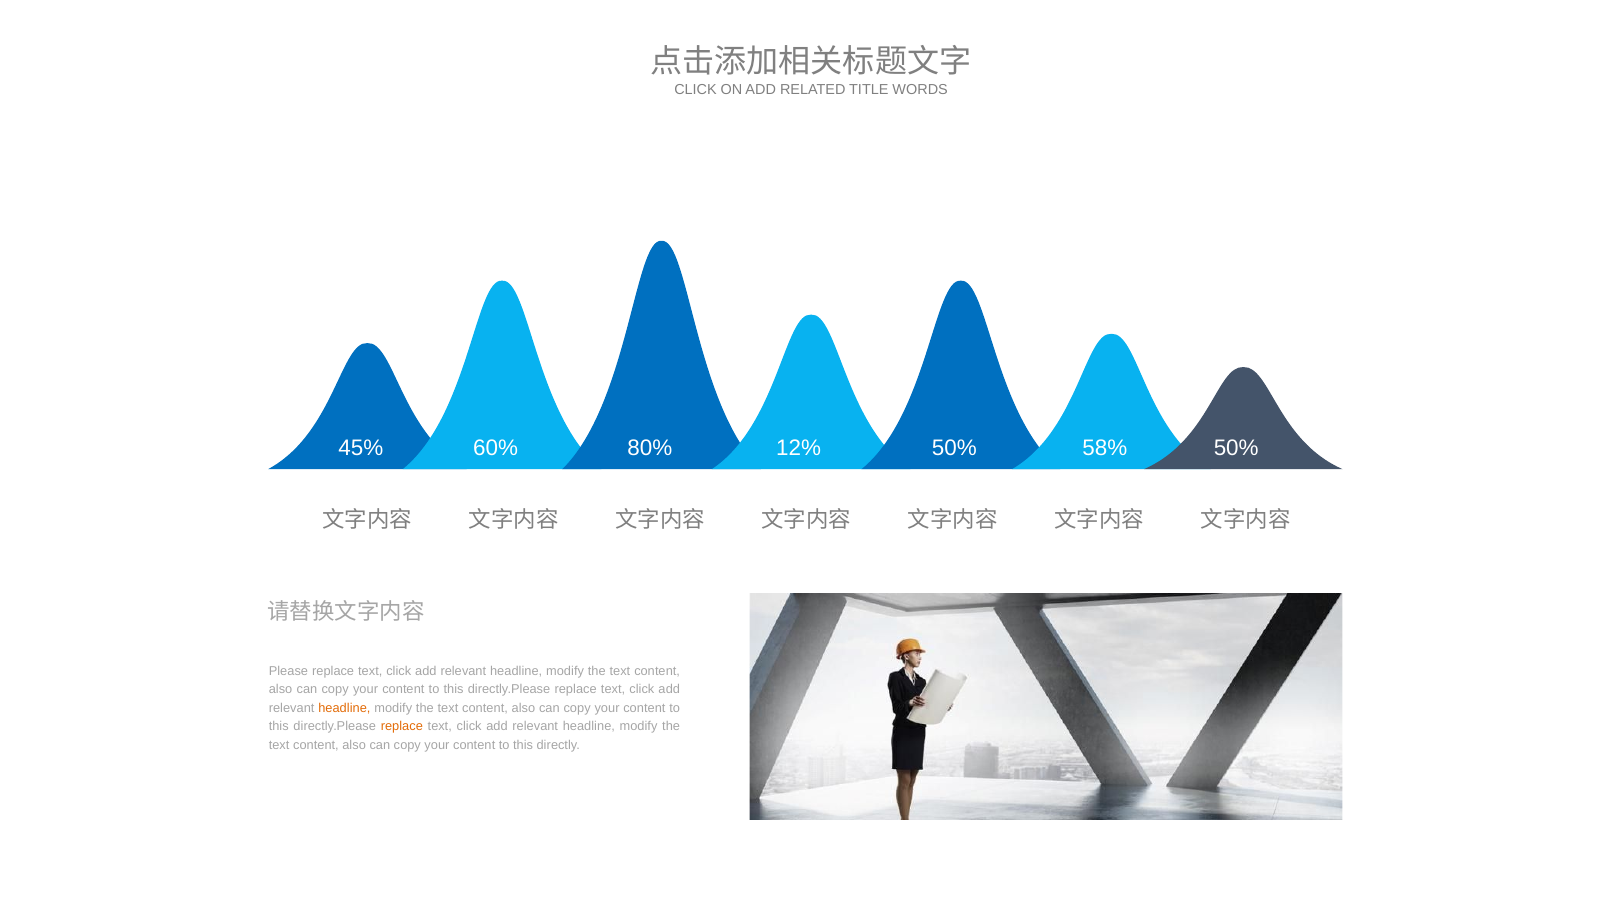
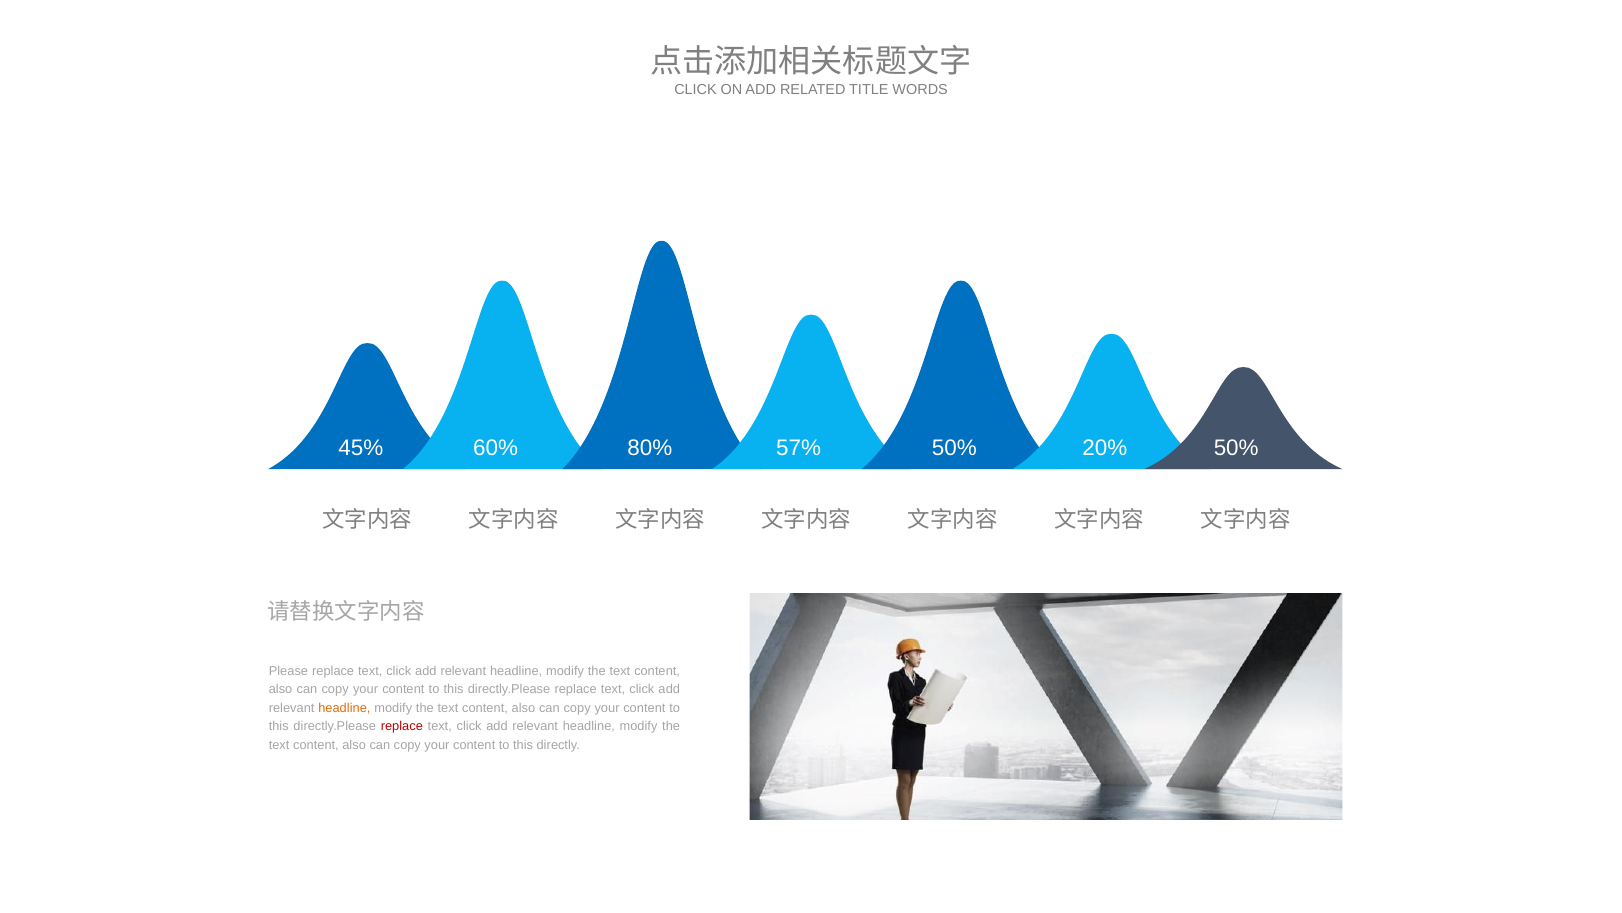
12%: 12% -> 57%
58%: 58% -> 20%
replace at (402, 726) colour: orange -> red
